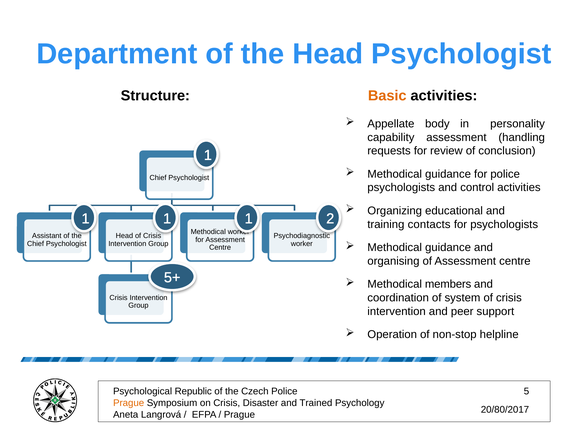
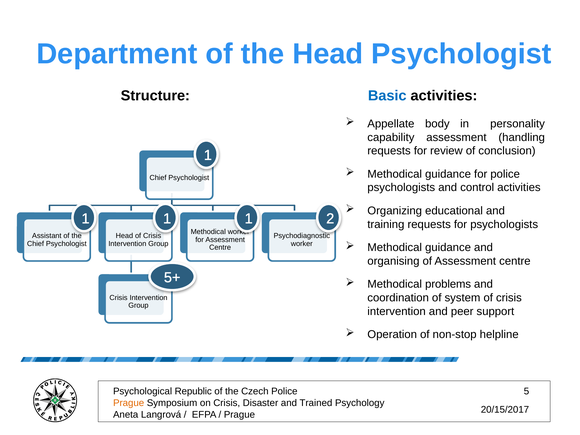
Basic colour: orange -> blue
training contacts: contacts -> requests
members: members -> problems
20/80/2017: 20/80/2017 -> 20/15/2017
